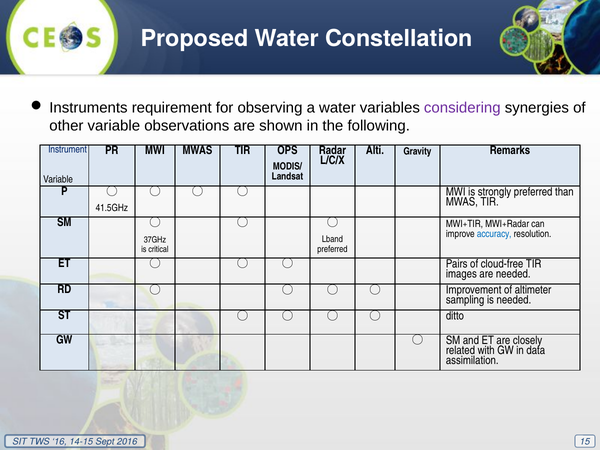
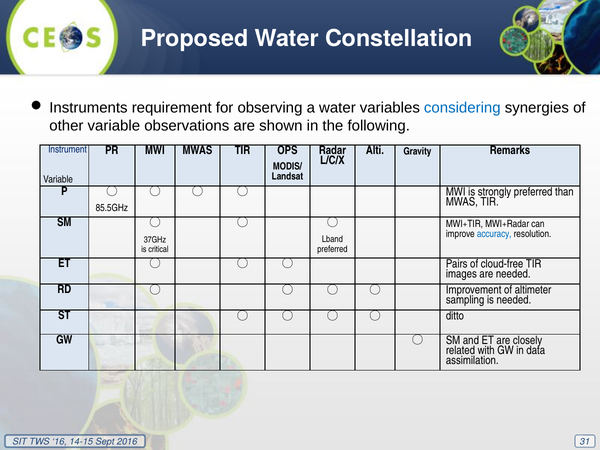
considering colour: purple -> blue
41.5GHz: 41.5GHz -> 85.5GHz
15: 15 -> 31
